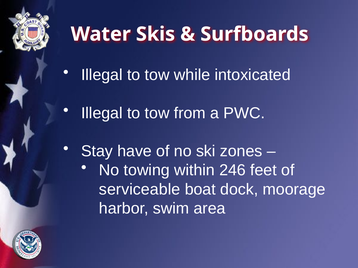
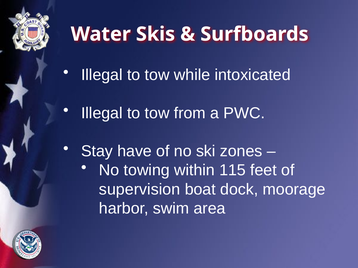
246: 246 -> 115
serviceable: serviceable -> supervision
